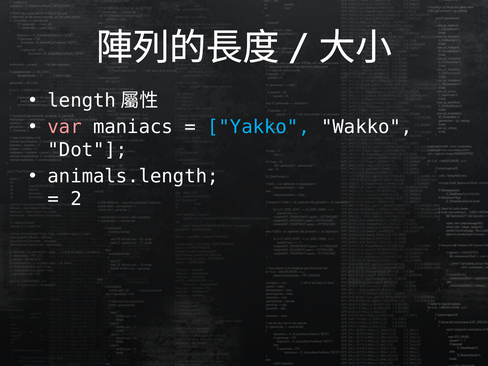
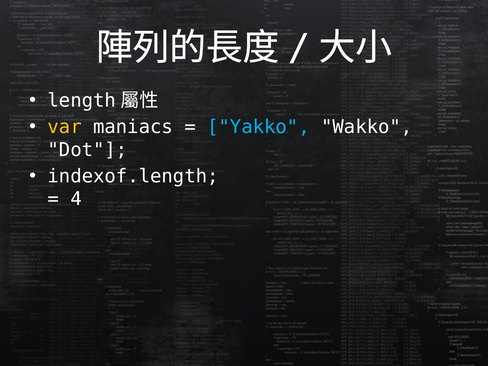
var colour: pink -> yellow
animals.length: animals.length -> indexof.length
2: 2 -> 4
